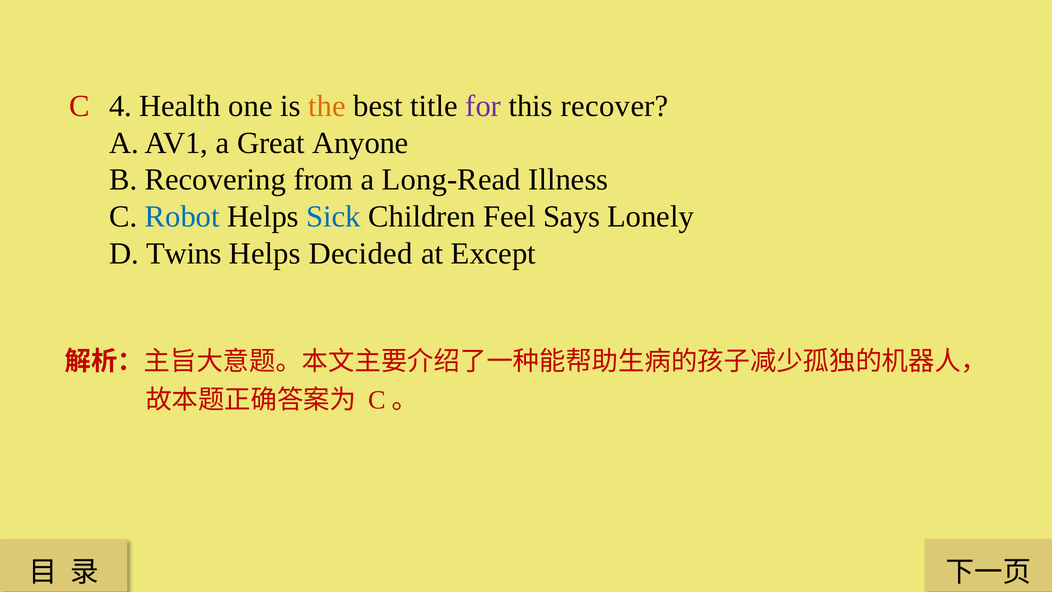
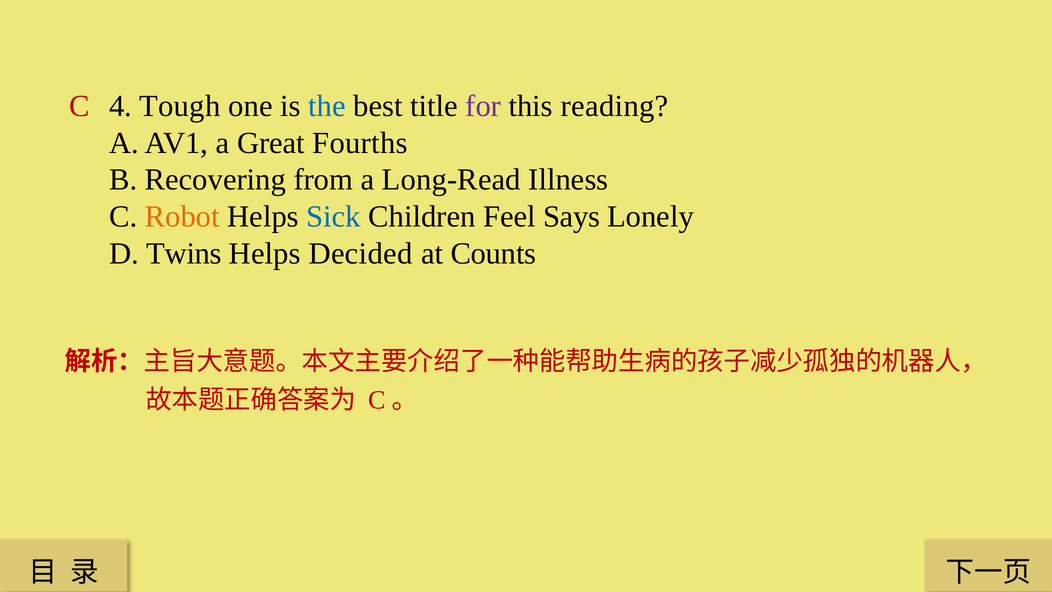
Health: Health -> Tough
the colour: orange -> blue
recover: recover -> reading
Anyone: Anyone -> Fourths
Robot colour: blue -> orange
Except: Except -> Counts
